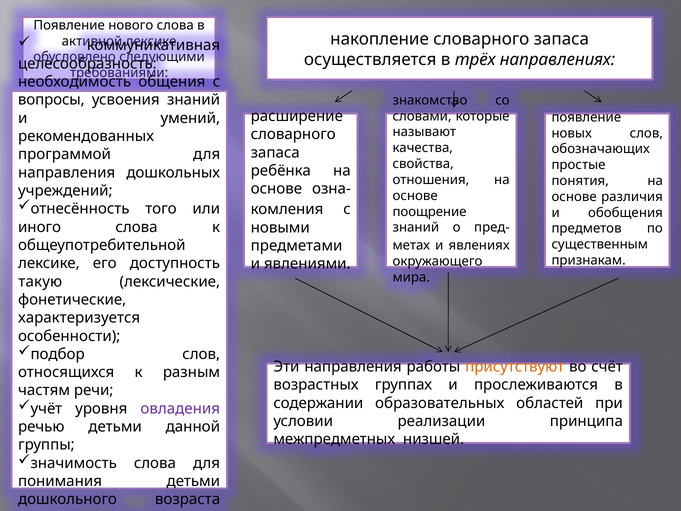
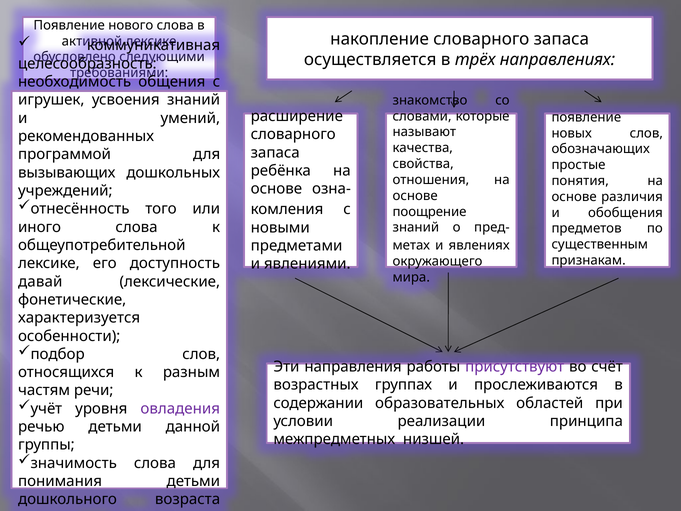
вопросы: вопросы -> игрушек
направления at (67, 172): направления -> вызывающих
такую: такую -> давай
присутствуют colour: orange -> purple
